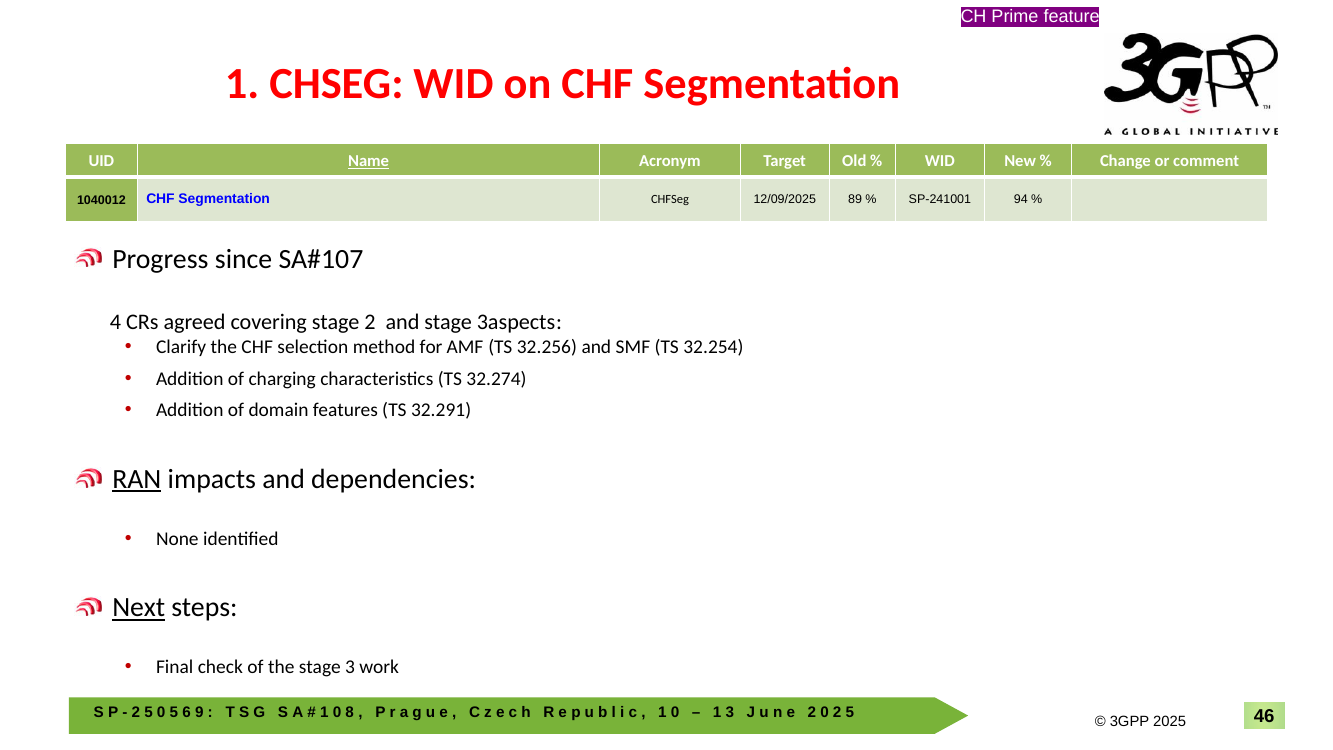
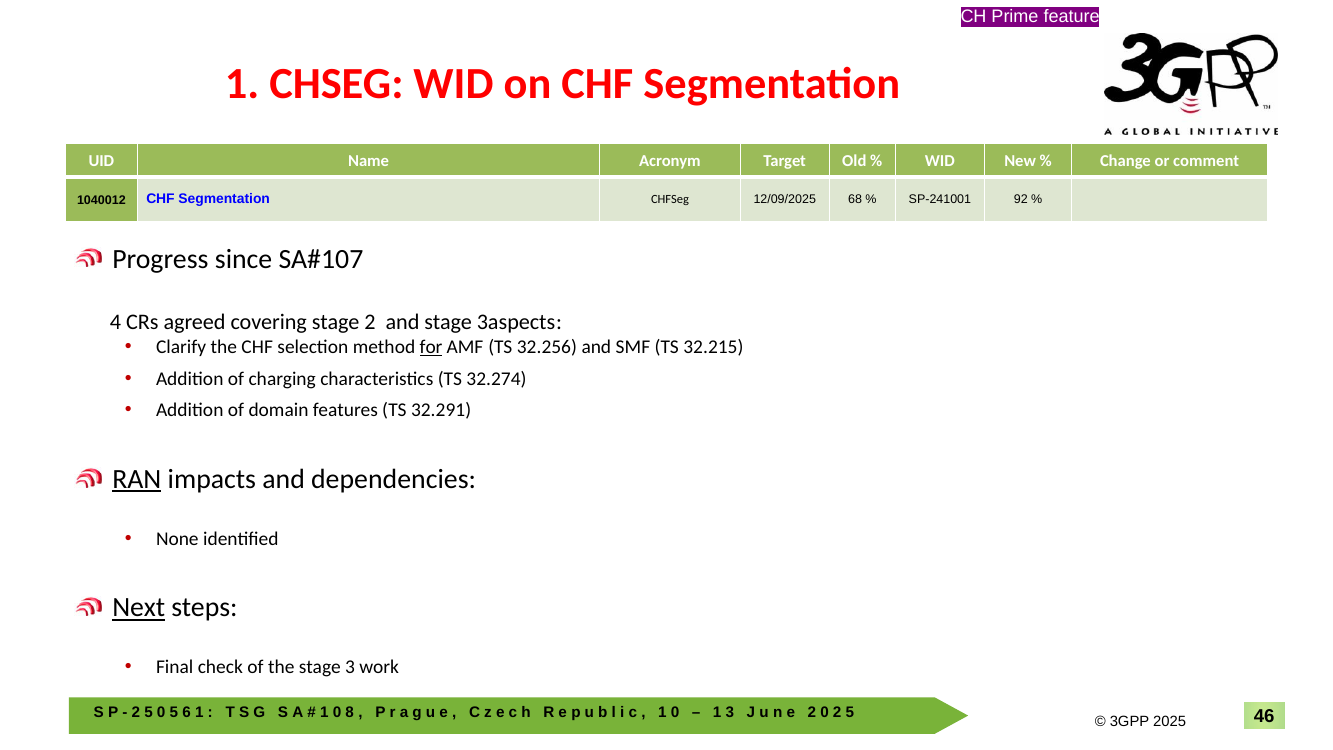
Name underline: present -> none
89: 89 -> 68
94: 94 -> 92
for underline: none -> present
32.254: 32.254 -> 32.215
9 at (199, 712): 9 -> 1
